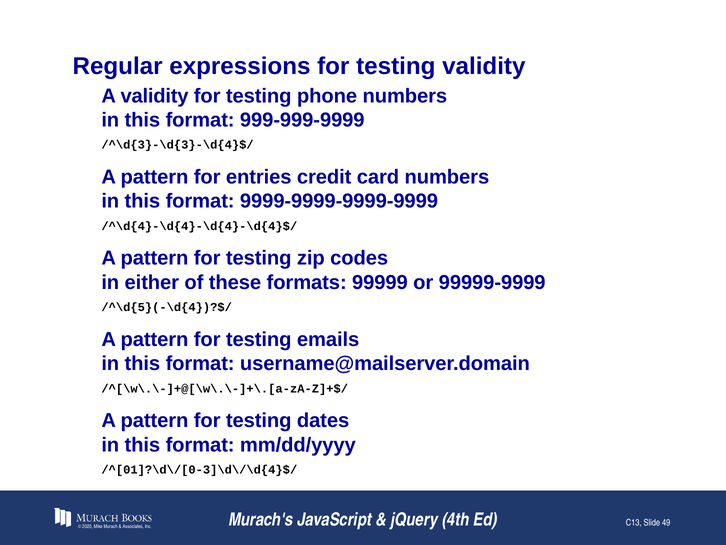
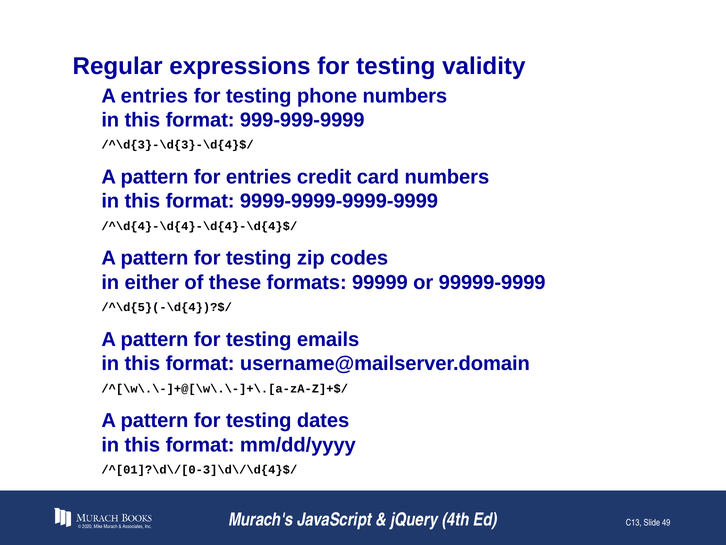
A validity: validity -> entries
